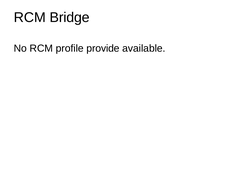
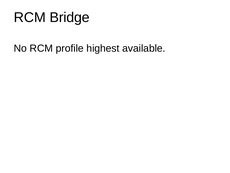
provide: provide -> highest
